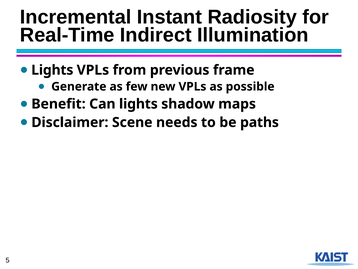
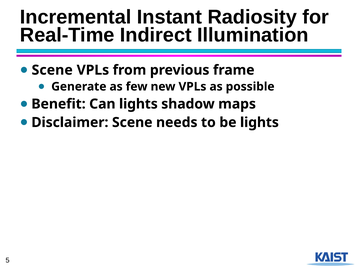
Lights at (52, 70): Lights -> Scene
be paths: paths -> lights
